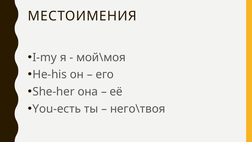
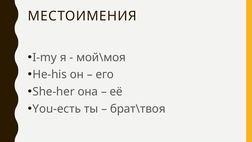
него\твоя: него\твоя -> брат\твоя
